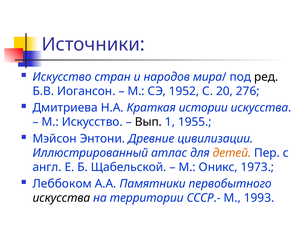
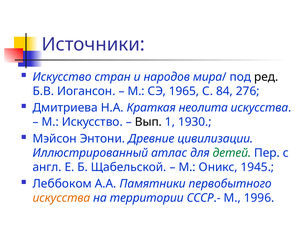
1952: 1952 -> 1965
20: 20 -> 84
истории: истории -> неолита
1955: 1955 -> 1930
детей colour: orange -> green
1973: 1973 -> 1945
искусства at (61, 198) colour: black -> orange
1993: 1993 -> 1996
